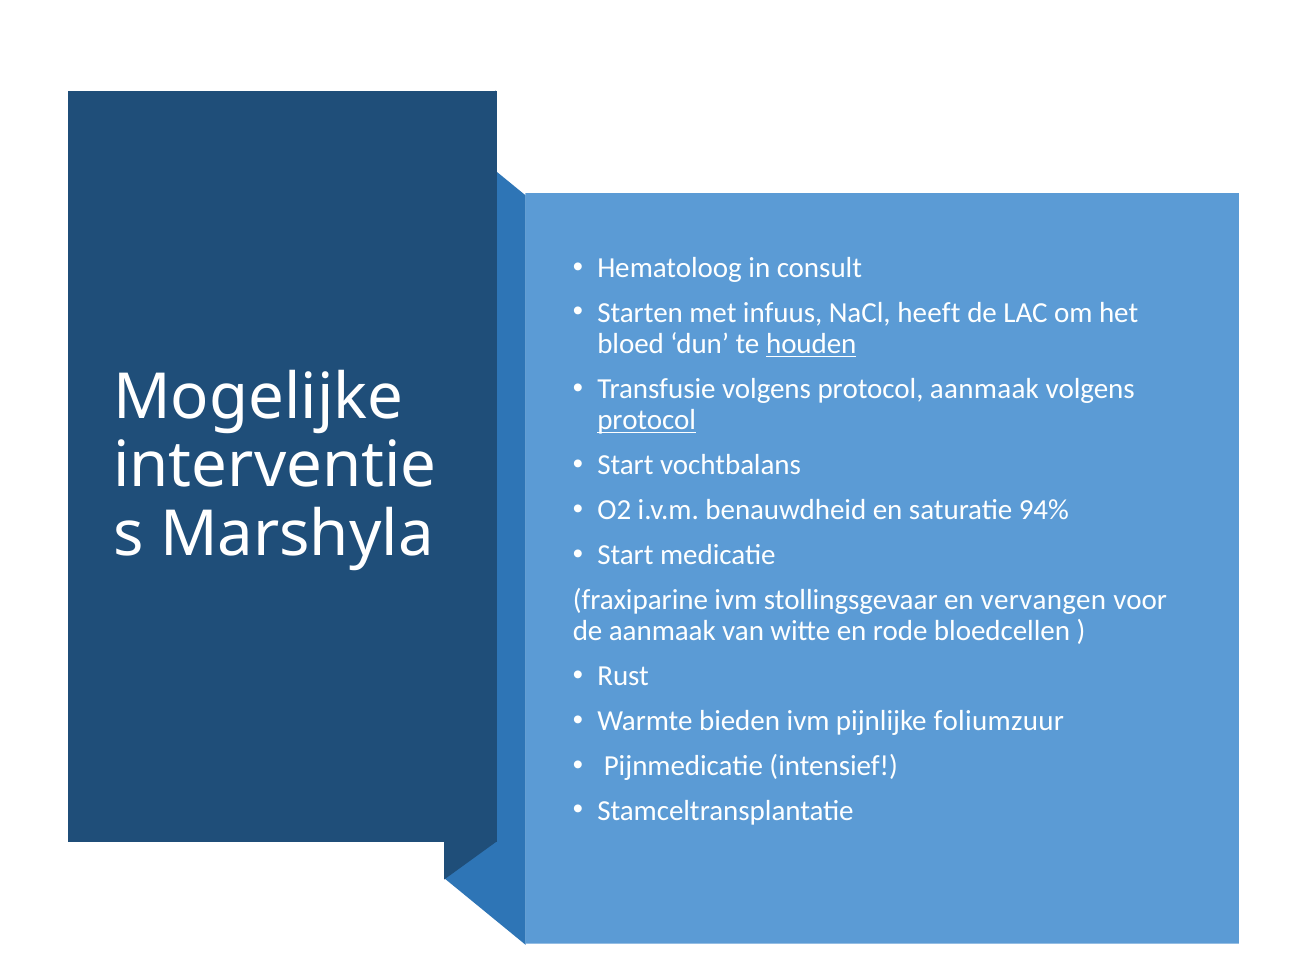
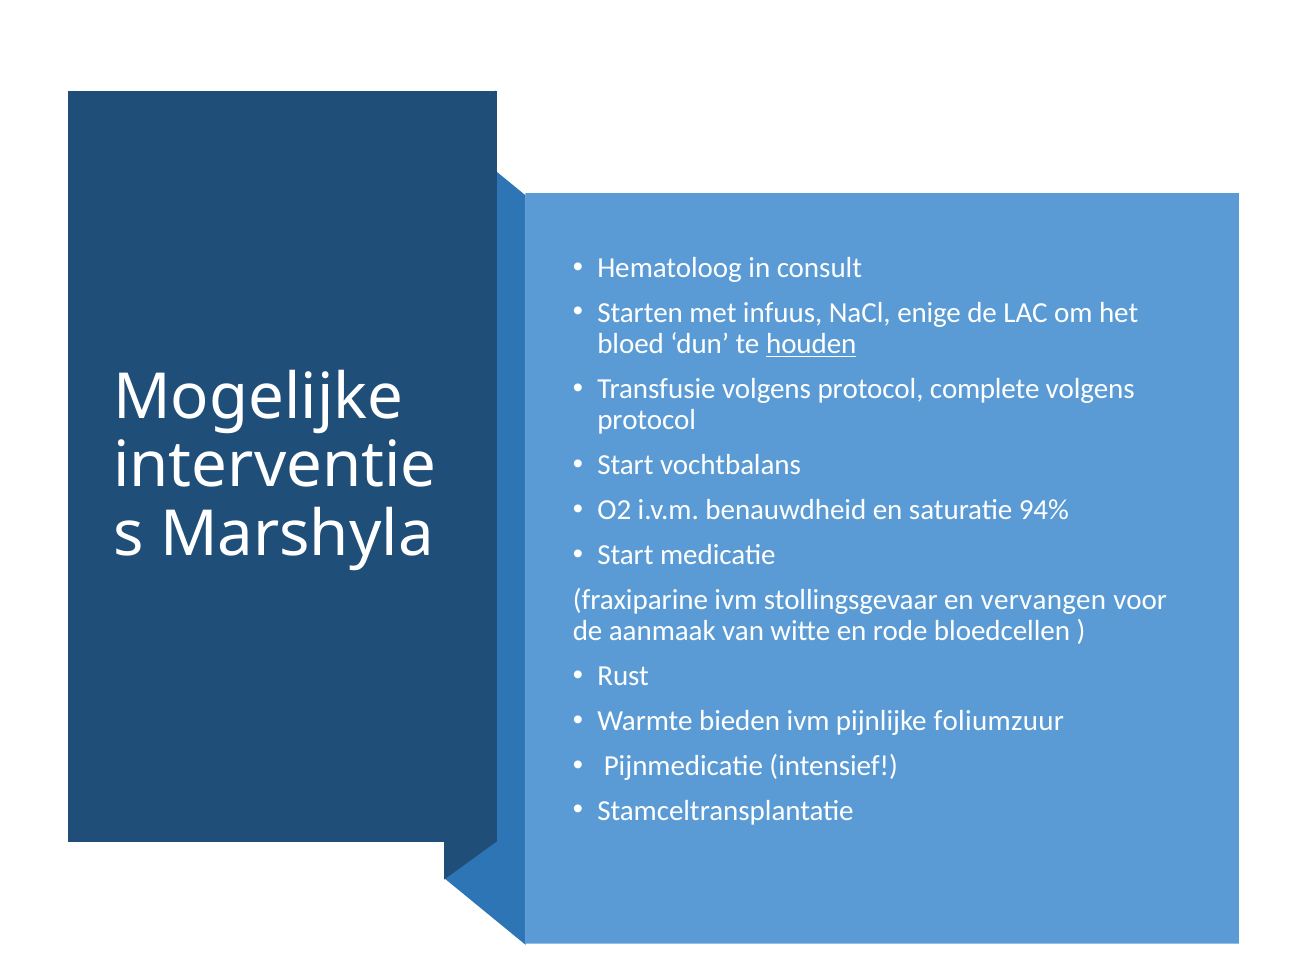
heeft: heeft -> enige
protocol aanmaak: aanmaak -> complete
protocol at (647, 420) underline: present -> none
